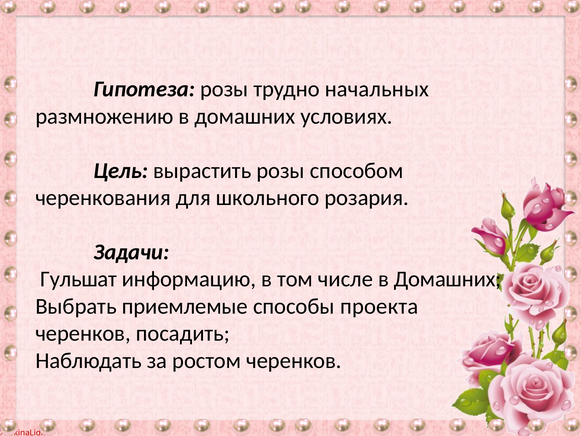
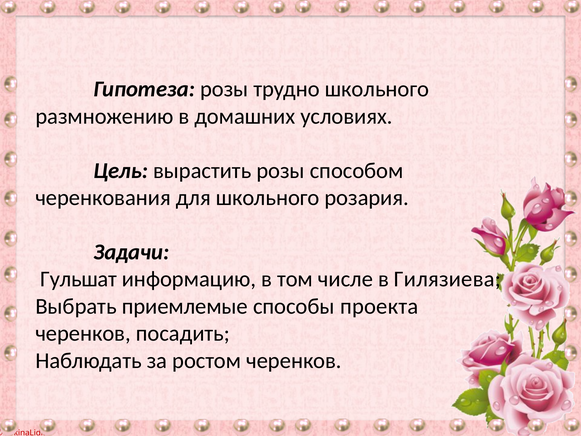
трудно начальных: начальных -> школьного
числе в Домашних: Домашних -> Гилязиева
